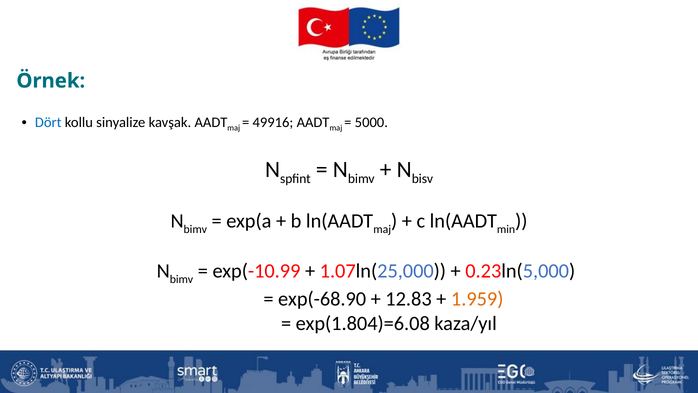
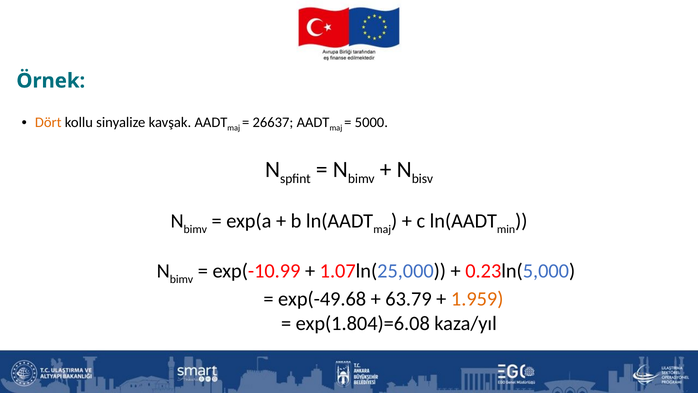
Dört colour: blue -> orange
49916: 49916 -> 26637
exp(-68.90: exp(-68.90 -> exp(-49.68
12.83: 12.83 -> 63.79
